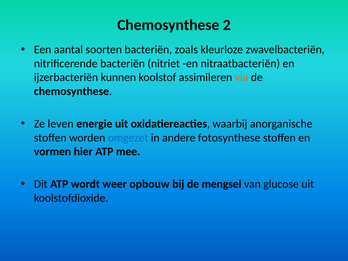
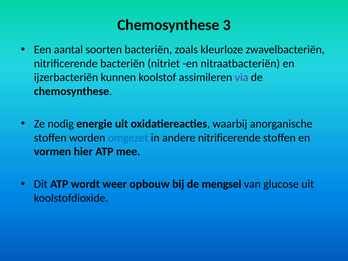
2: 2 -> 3
via colour: orange -> purple
leven: leven -> nodig
andere fotosynthese: fotosynthese -> nitrificerende
